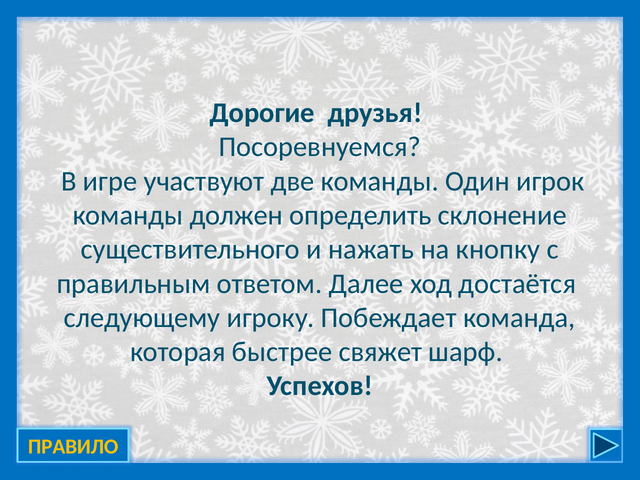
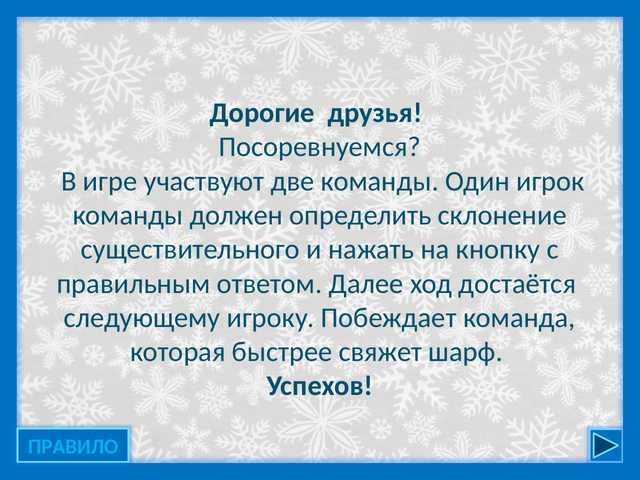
ПРАВИЛО colour: yellow -> light blue
